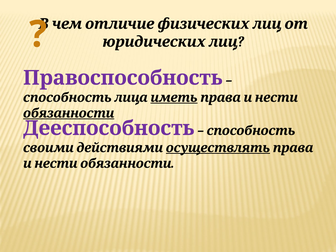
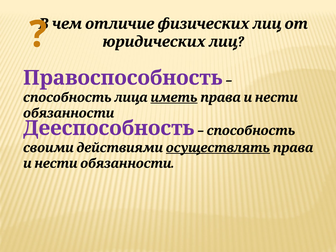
обязанности underline: present -> none
